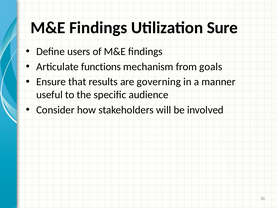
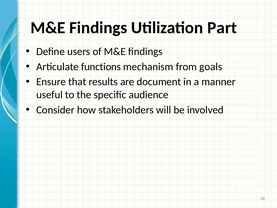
Sure: Sure -> Part
governing: governing -> document
